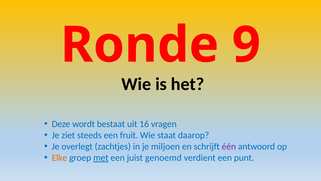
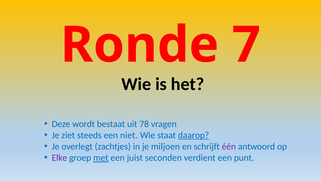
9: 9 -> 7
16: 16 -> 78
fruit: fruit -> niet
daarop underline: none -> present
Elke colour: orange -> purple
genoemd: genoemd -> seconden
